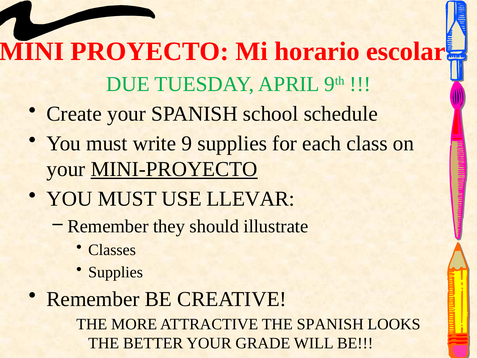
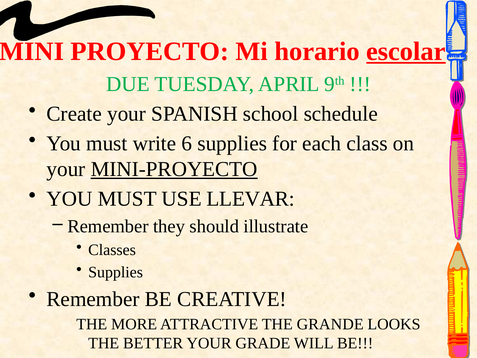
escolar underline: none -> present
9: 9 -> 6
THE SPANISH: SPANISH -> GRANDE
